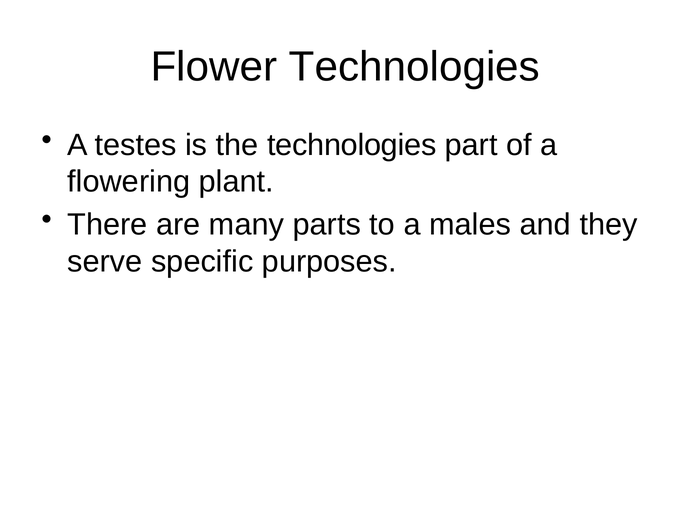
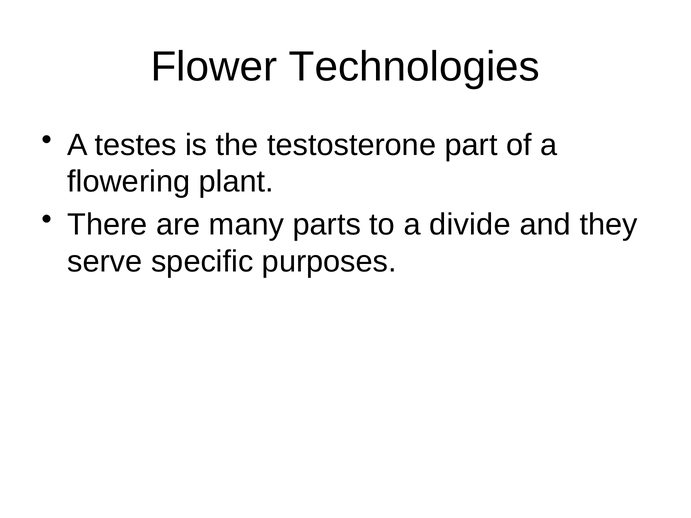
the technologies: technologies -> testosterone
males: males -> divide
